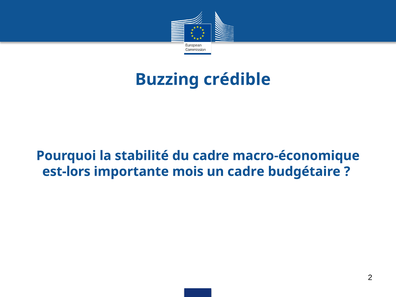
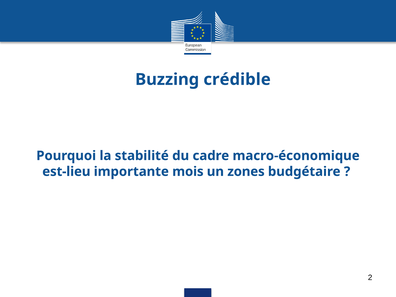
est-lors: est-lors -> est-lieu
un cadre: cadre -> zones
